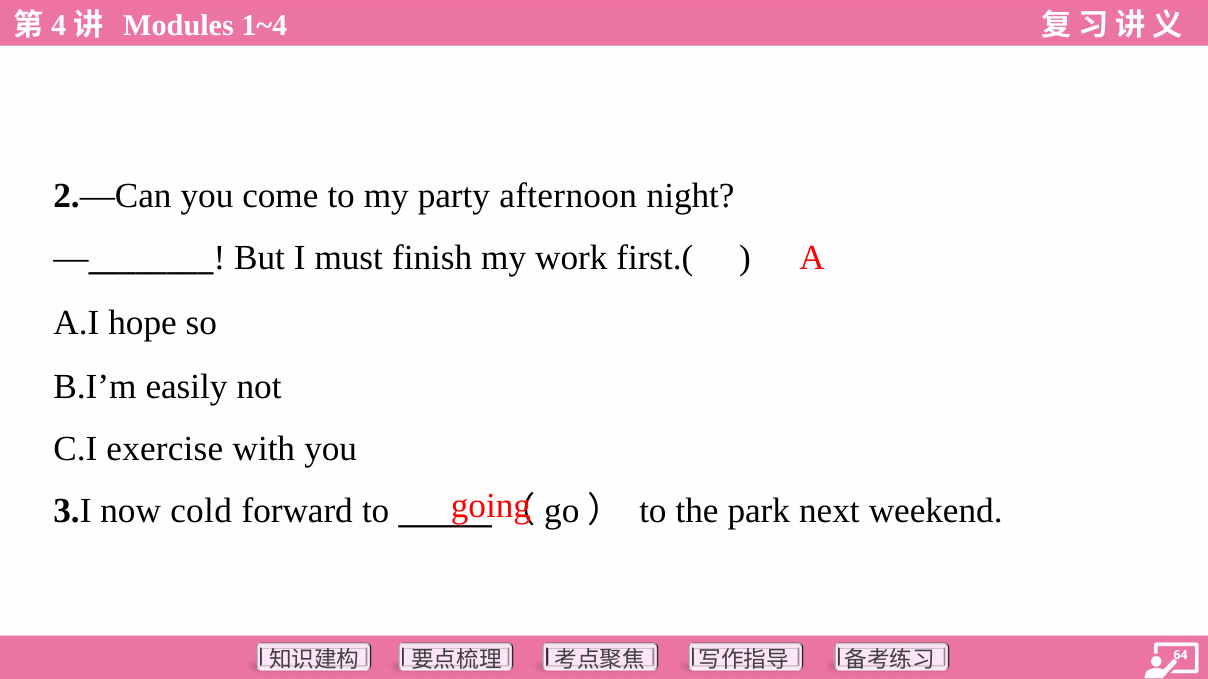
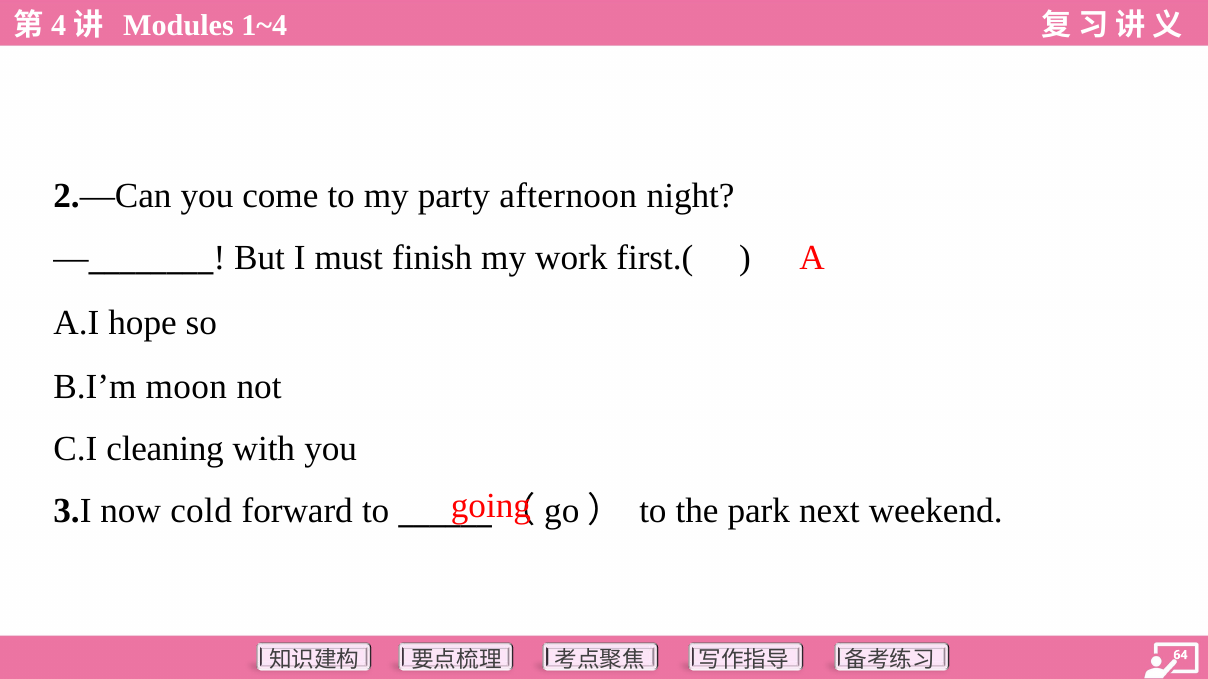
easily: easily -> moon
exercise: exercise -> cleaning
